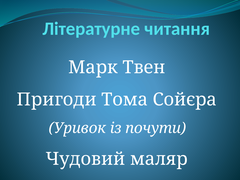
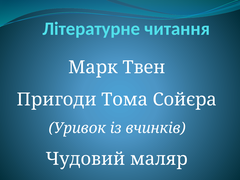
почути: почути -> вчинків
